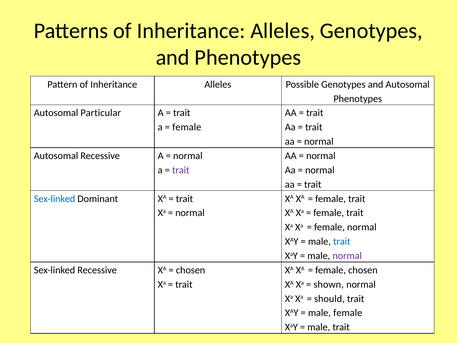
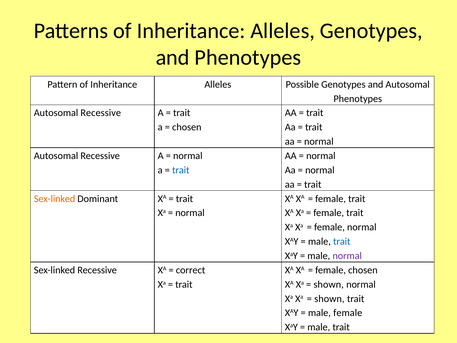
Particular at (101, 113): Particular -> Recessive
female at (187, 127): female -> chosen
trait at (181, 170) colour: purple -> blue
Sex-linked at (55, 199) colour: blue -> orange
chosen at (191, 270): chosen -> correct
should at (329, 298): should -> shown
